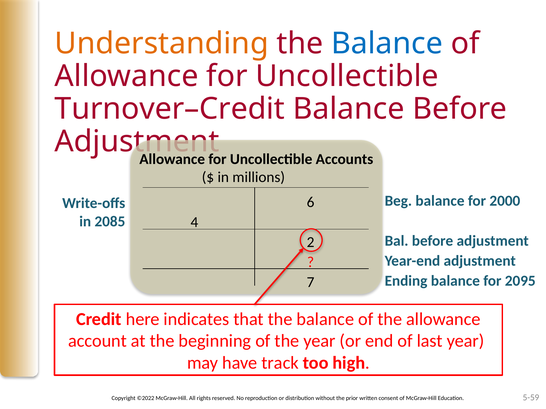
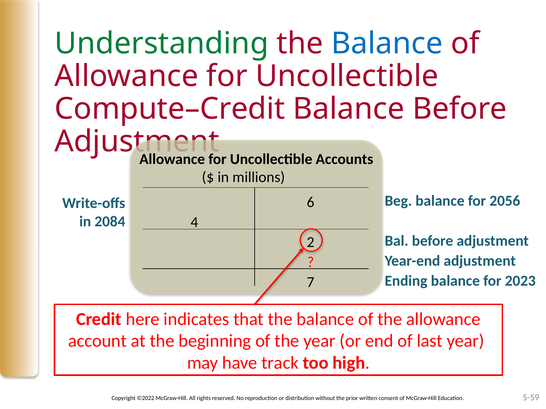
Understanding colour: orange -> green
Turnover–Credit: Turnover–Credit -> Compute–Credit
2000: 2000 -> 2056
2085: 2085 -> 2084
2095: 2095 -> 2023
